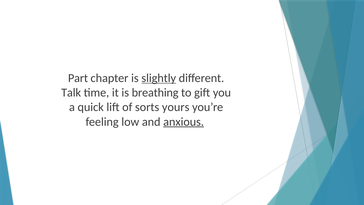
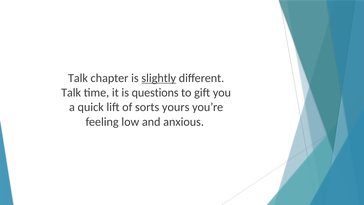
Part at (78, 78): Part -> Talk
breathing: breathing -> questions
anxious underline: present -> none
